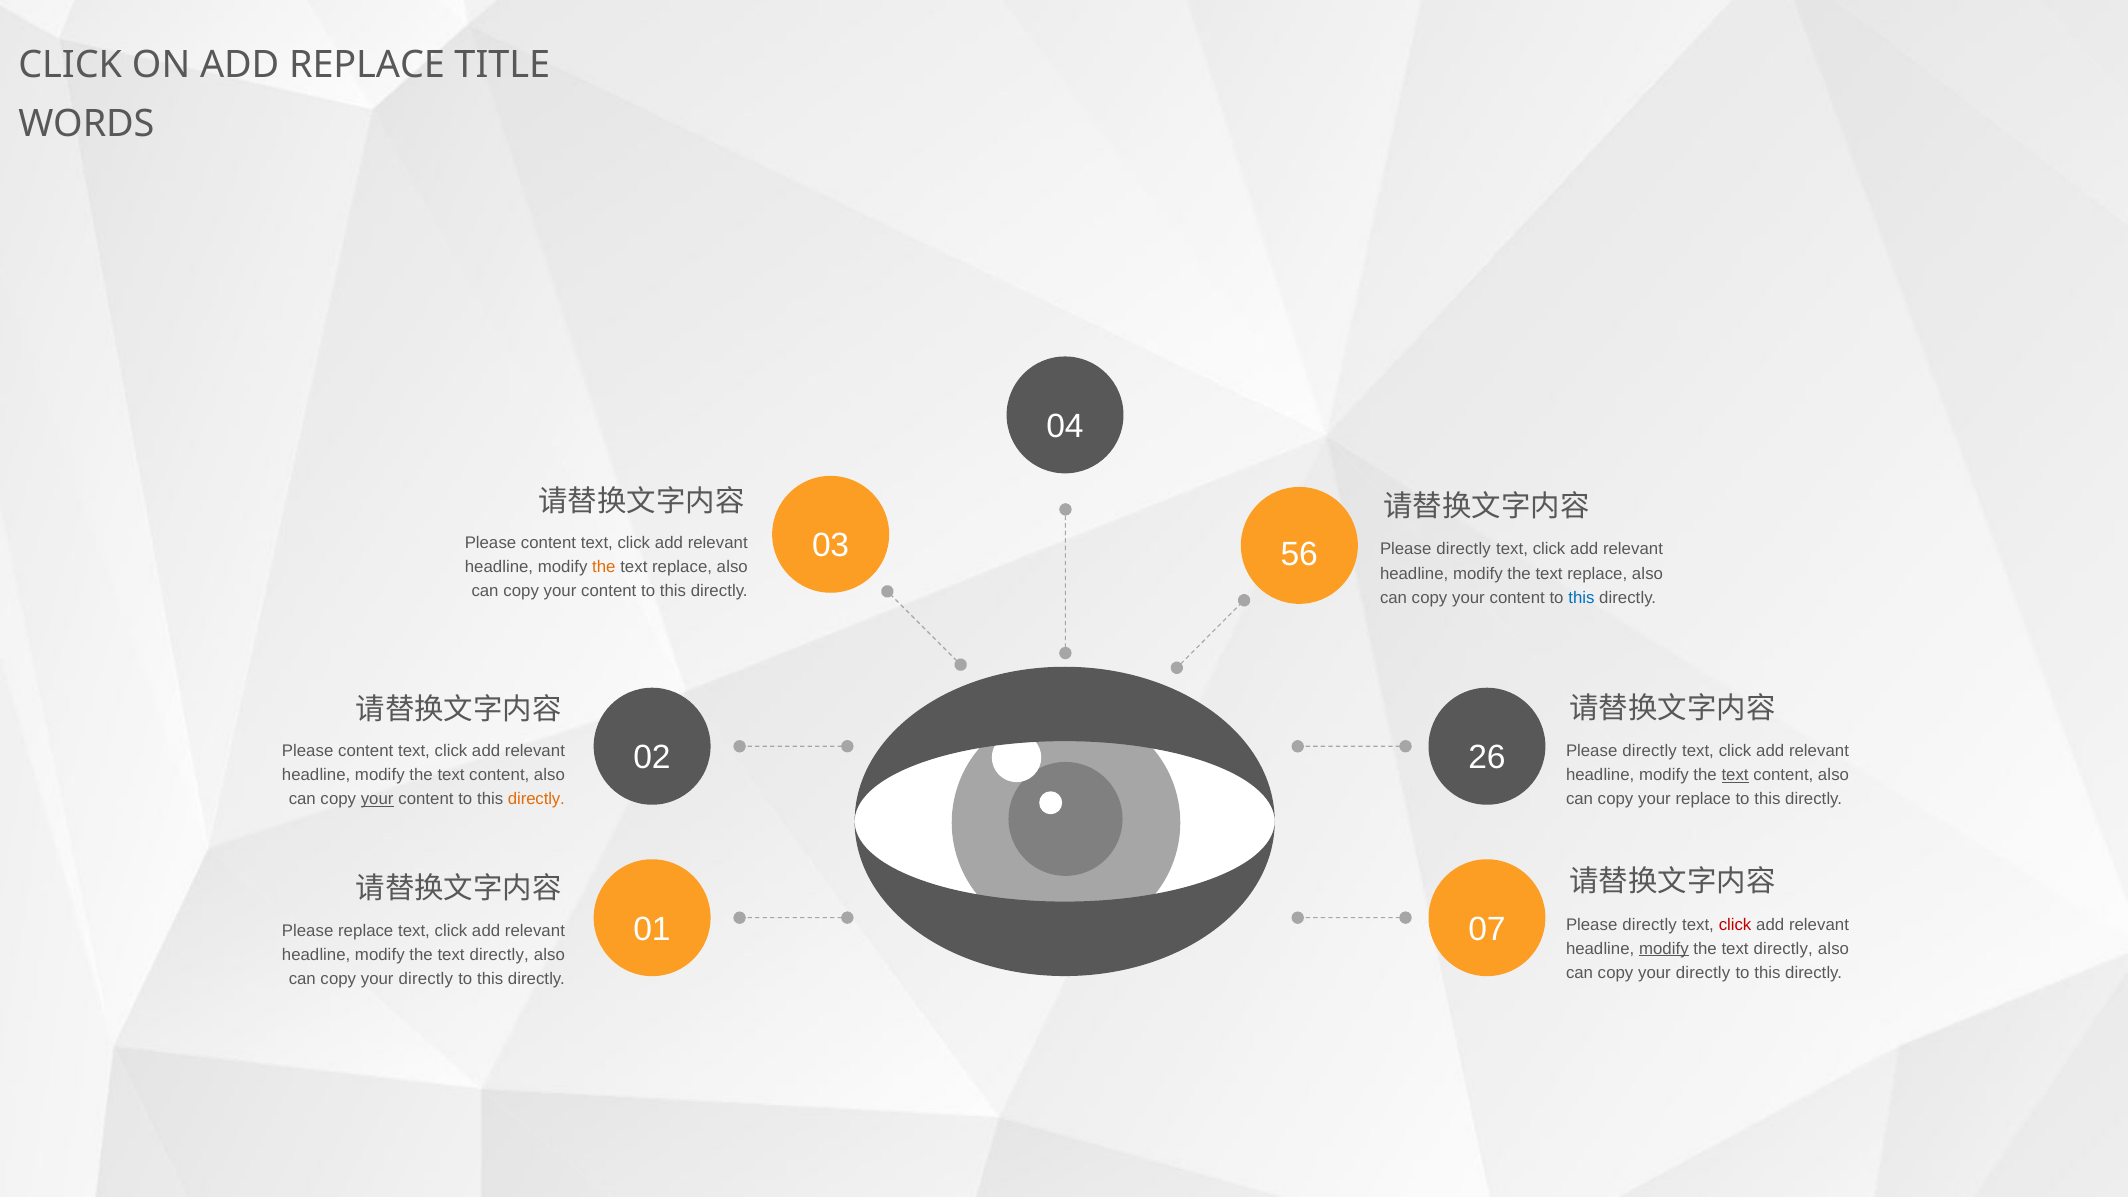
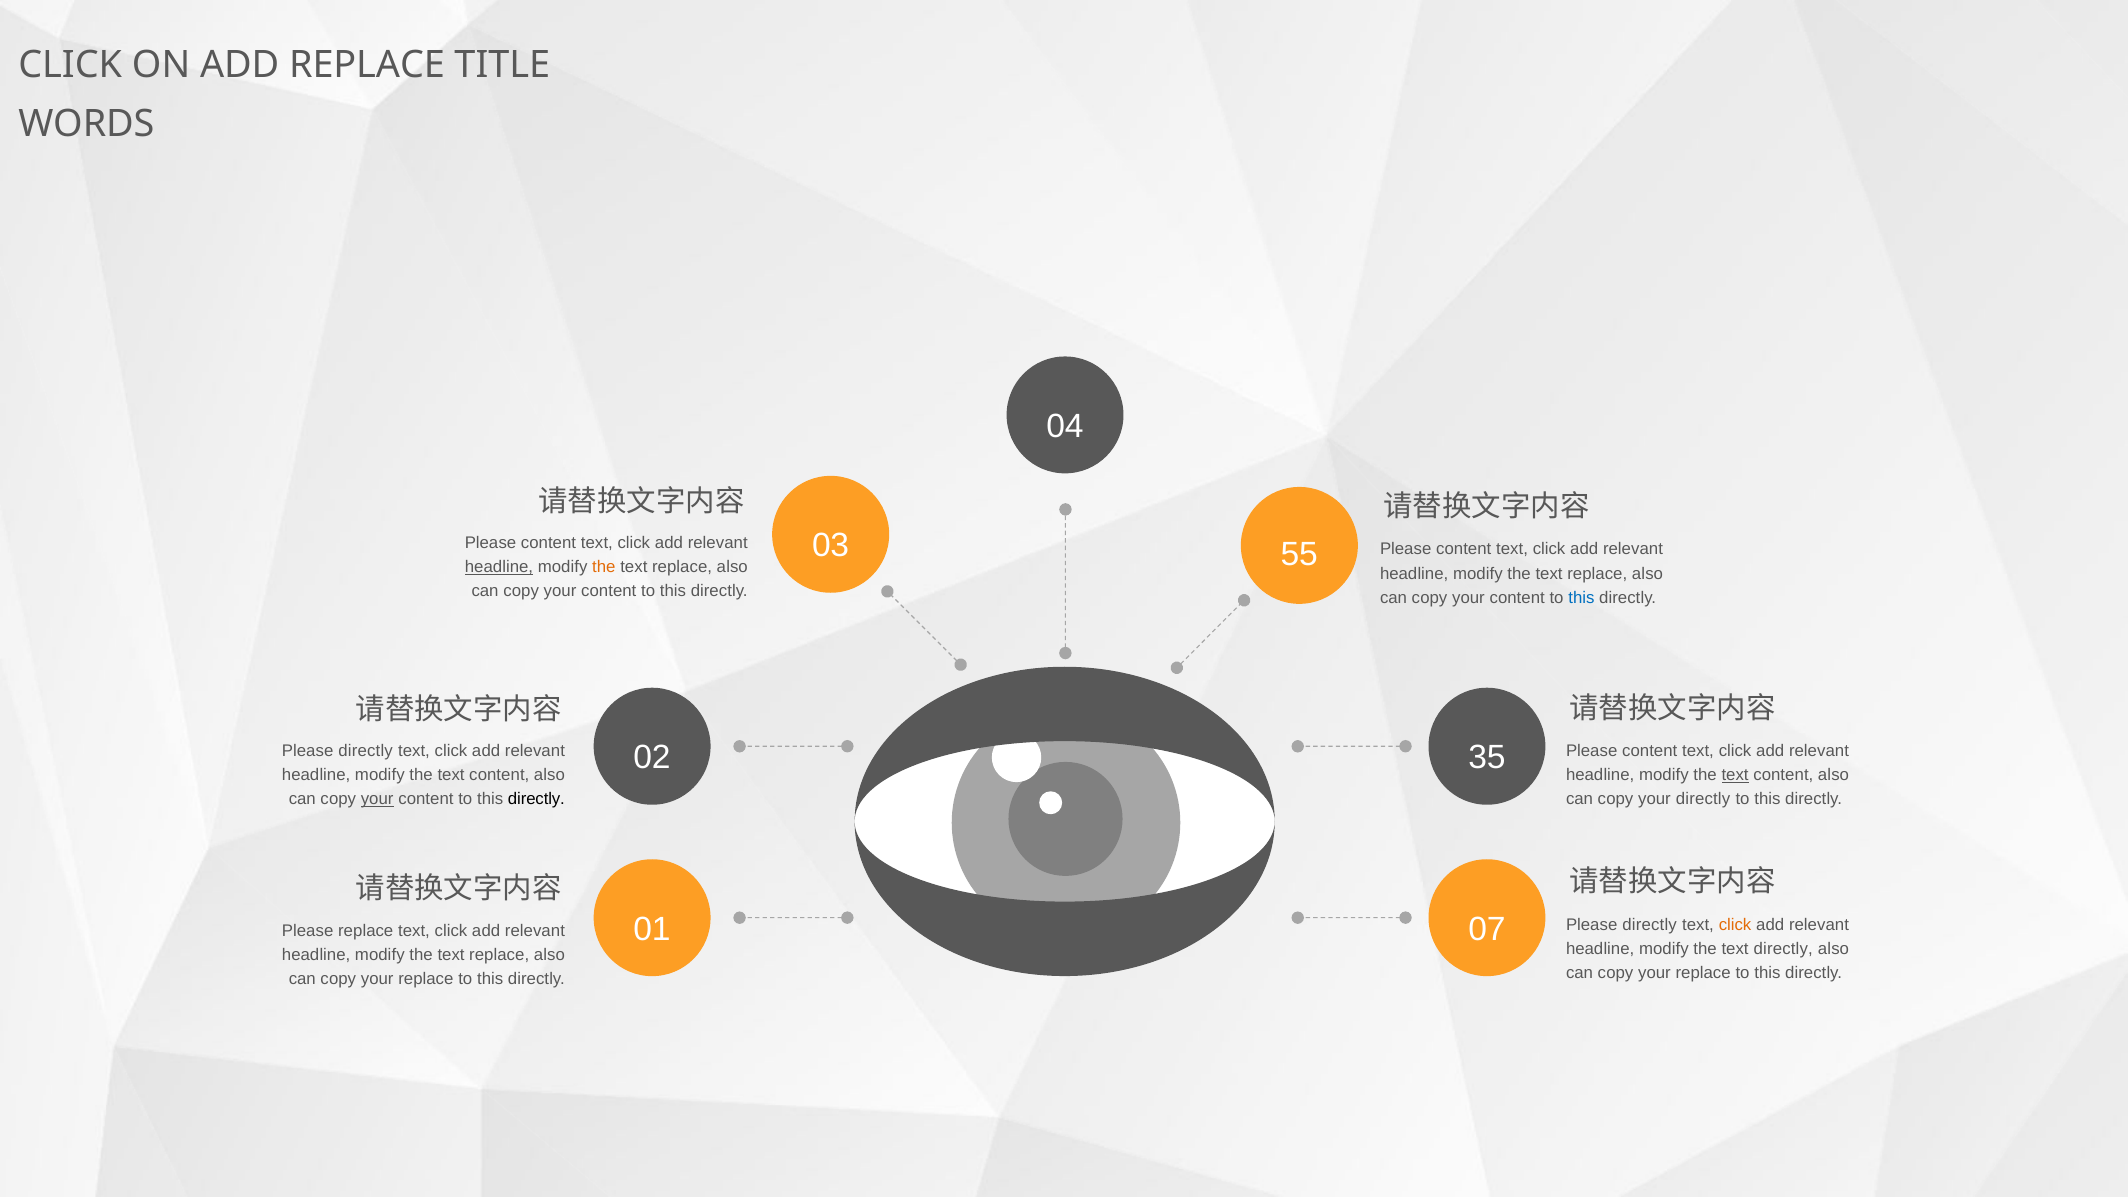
56: 56 -> 55
directly at (1464, 549): directly -> content
headline at (499, 567) underline: none -> present
26: 26 -> 35
content at (366, 751): content -> directly
directly at (1650, 751): directly -> content
directly at (536, 799) colour: orange -> black
your replace: replace -> directly
click at (1735, 925) colour: red -> orange
modify at (1664, 949) underline: present -> none
directly at (499, 955): directly -> replace
directly at (1703, 973): directly -> replace
directly at (426, 979): directly -> replace
